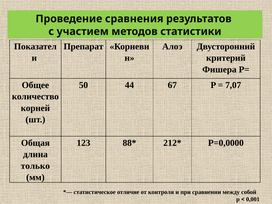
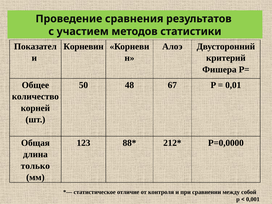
Препарат: Препарат -> Корневин
44: 44 -> 48
7,07: 7,07 -> 0,01
